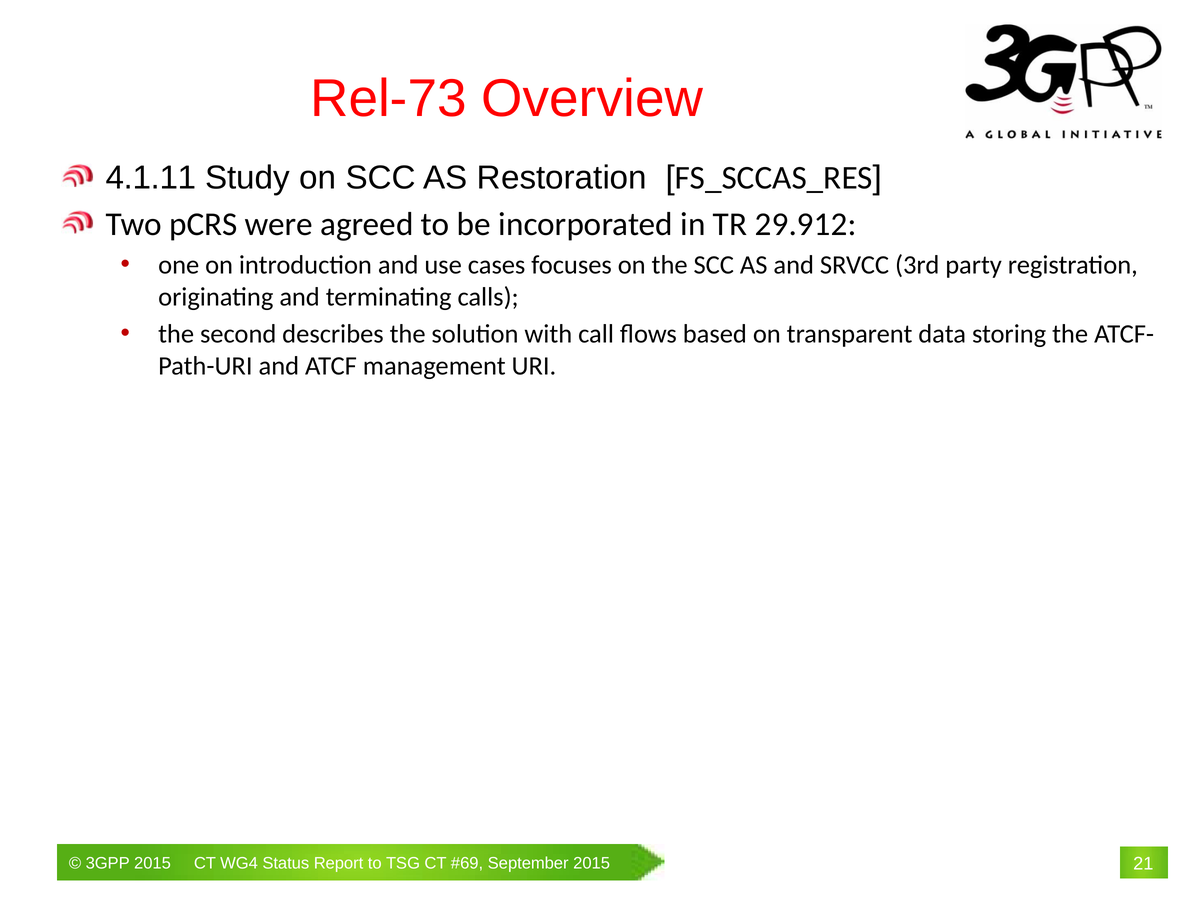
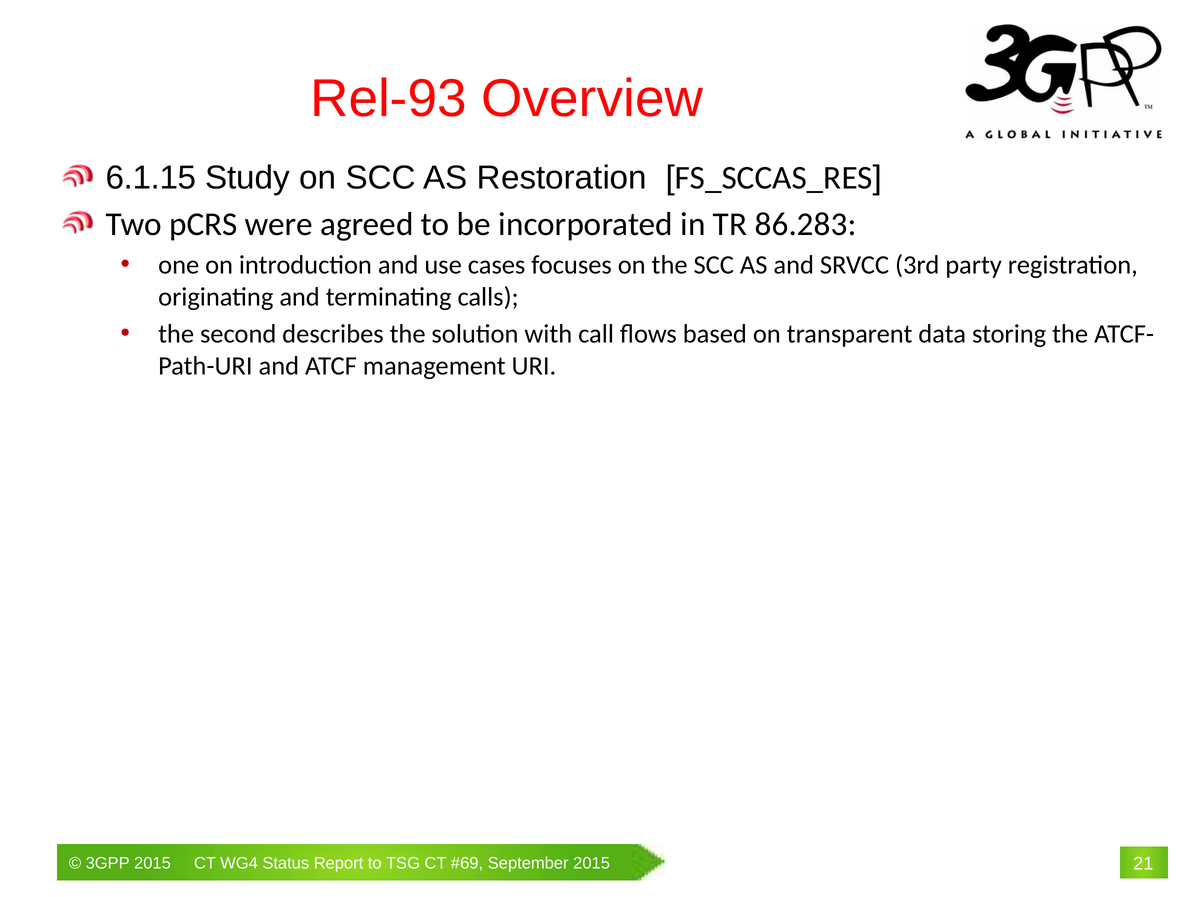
Rel-73: Rel-73 -> Rel-93
4.1.11: 4.1.11 -> 6.1.15
29.912: 29.912 -> 86.283
